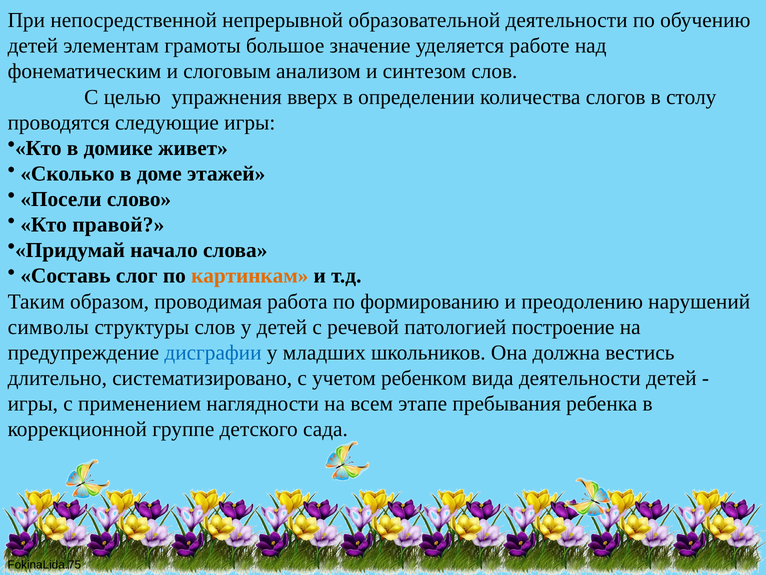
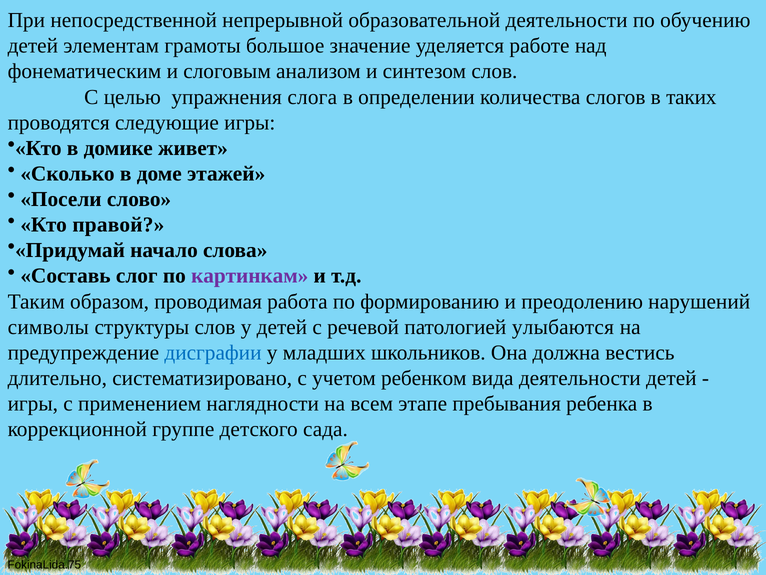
вверх: вверх -> слога
столу: столу -> таких
картинкам colour: orange -> purple
построение: построение -> улыбаются
